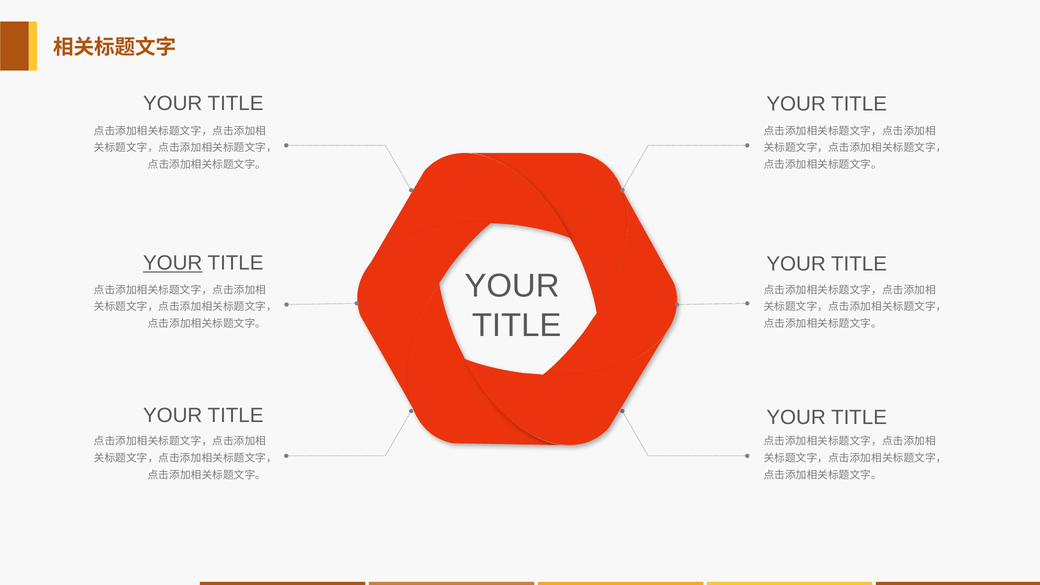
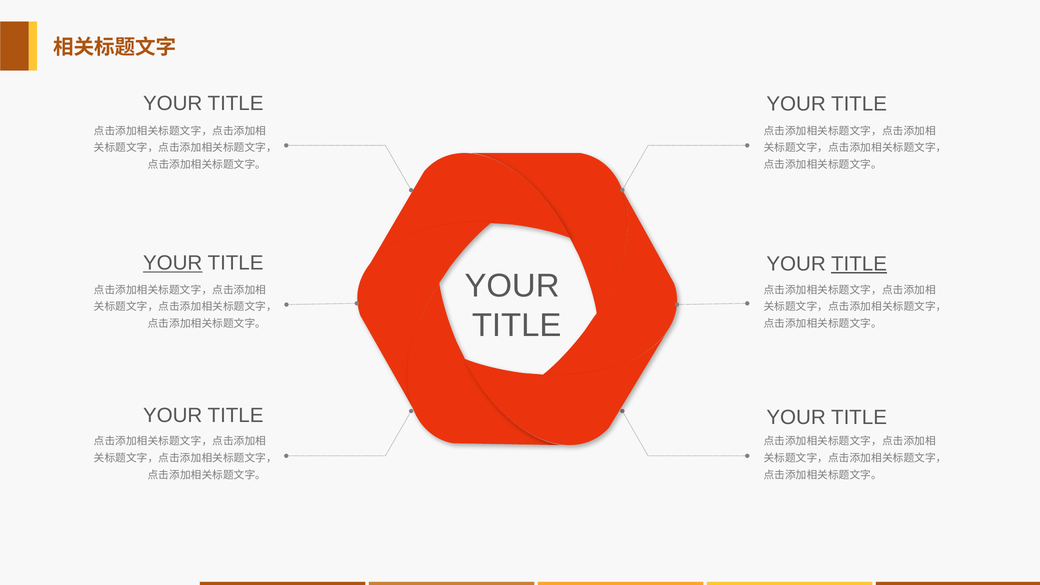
TITLE at (859, 264) underline: none -> present
